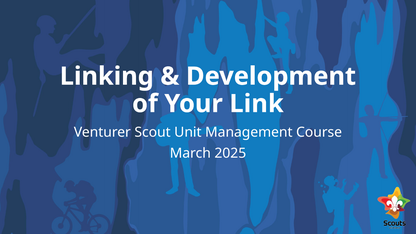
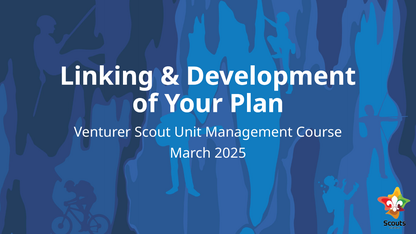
Link: Link -> Plan
